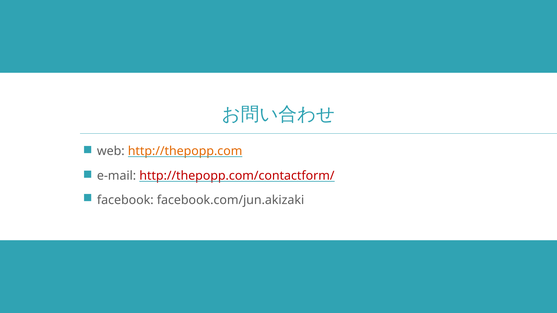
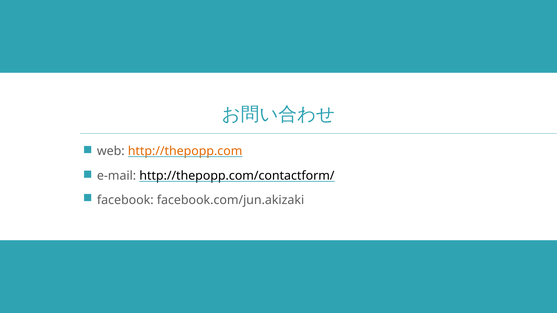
http://thepopp.com/contactform/ colour: red -> black
